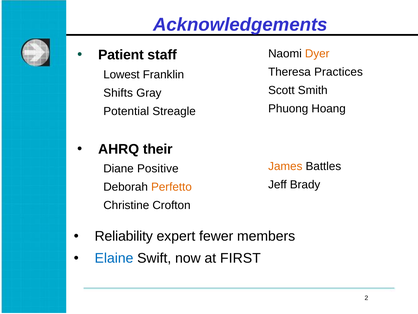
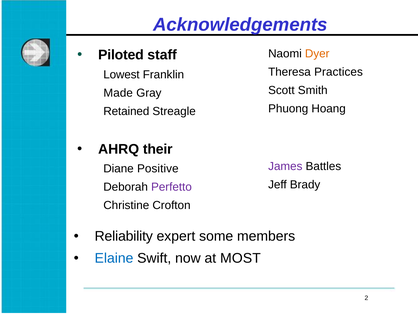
Patient: Patient -> Piloted
Shifts: Shifts -> Made
Potential: Potential -> Retained
James colour: orange -> purple
Perfetto colour: orange -> purple
fewer: fewer -> some
FIRST: FIRST -> MOST
